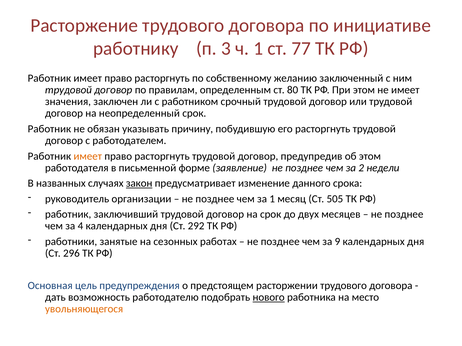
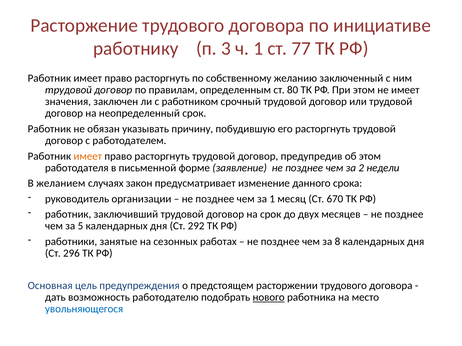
названных: названных -> желанием
закон underline: present -> none
505: 505 -> 670
4: 4 -> 5
9: 9 -> 8
увольняющегося colour: orange -> blue
